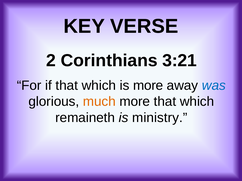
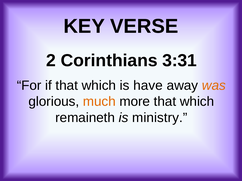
3:21: 3:21 -> 3:31
is more: more -> have
was colour: blue -> orange
